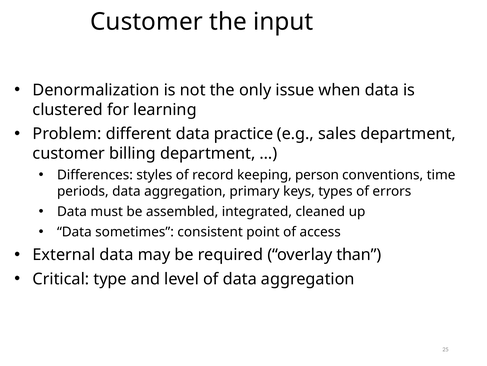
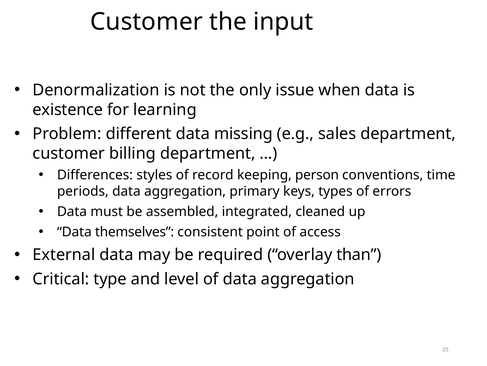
clustered: clustered -> existence
practice: practice -> missing
sometimes: sometimes -> themselves
